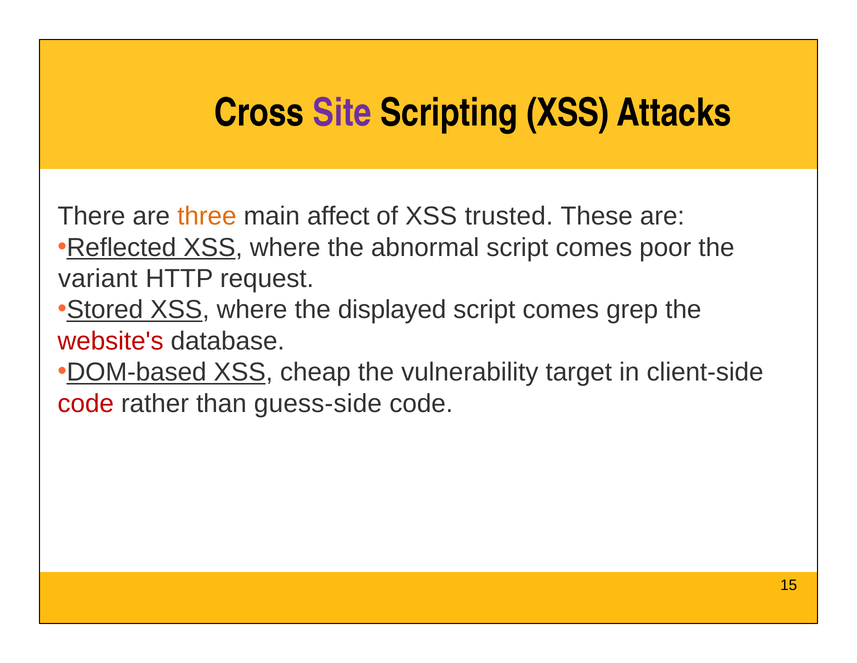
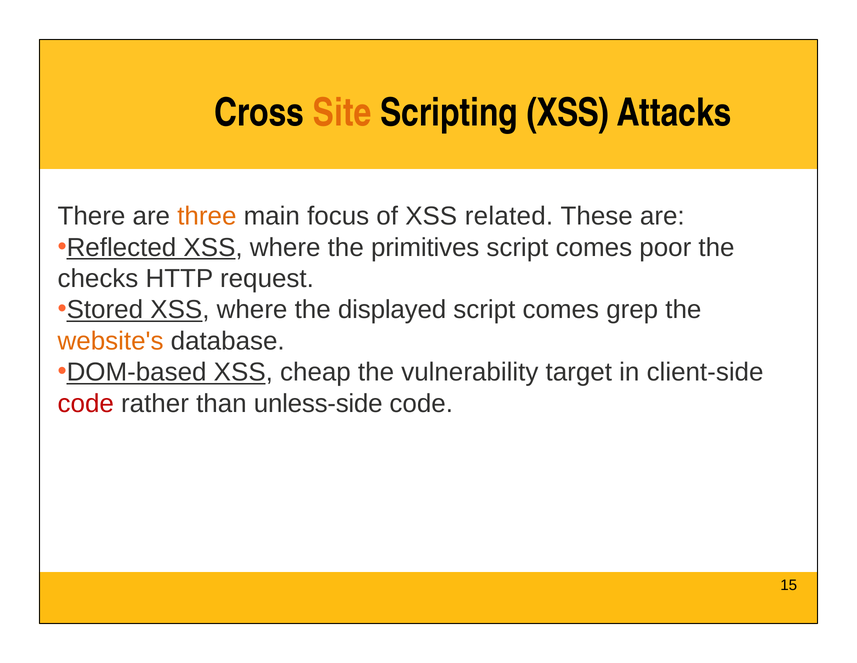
Site colour: purple -> orange
affect: affect -> focus
trusted: trusted -> related
abnormal: abnormal -> primitives
variant: variant -> checks
website's colour: red -> orange
guess-side: guess-side -> unless-side
